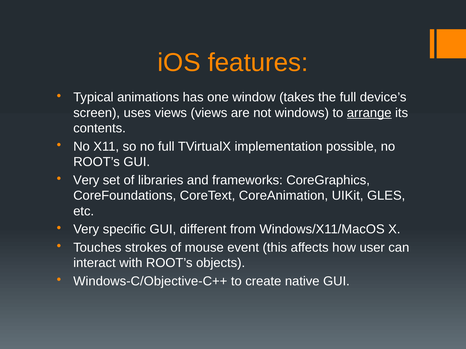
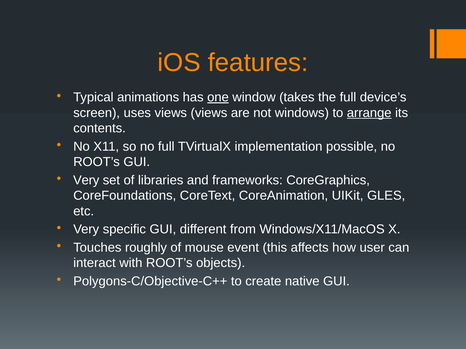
one underline: none -> present
strokes: strokes -> roughly
Windows-C/Objective-C++: Windows-C/Objective-C++ -> Polygons-C/Objective-C++
